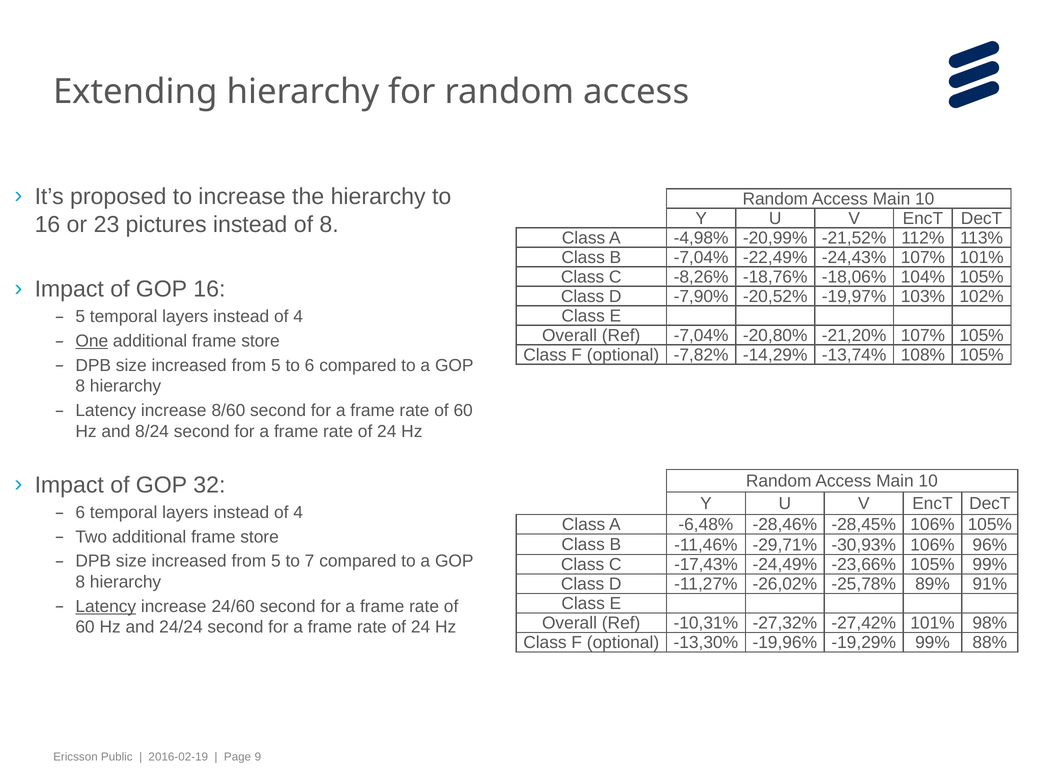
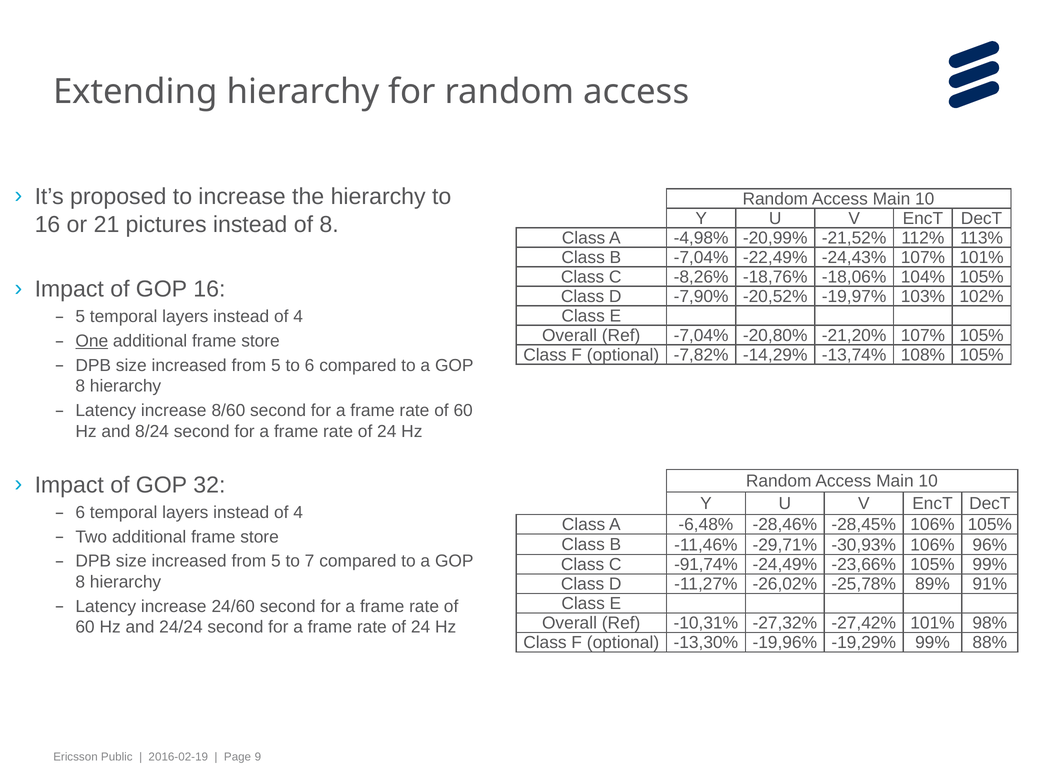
23: 23 -> 21
-17,43%: -17,43% -> -91,74%
Latency at (106, 607) underline: present -> none
